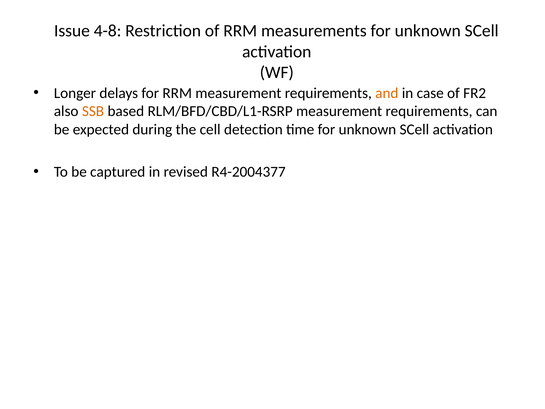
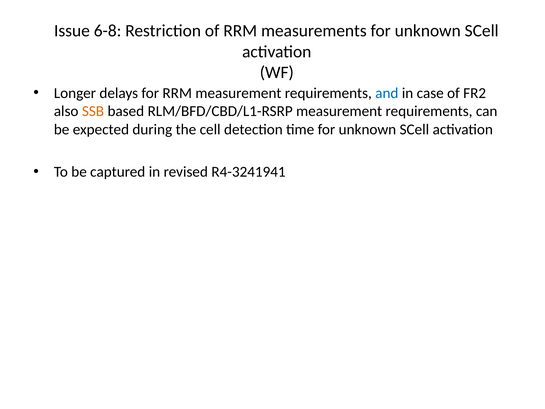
4-8: 4-8 -> 6-8
and colour: orange -> blue
R4-2004377: R4-2004377 -> R4-3241941
